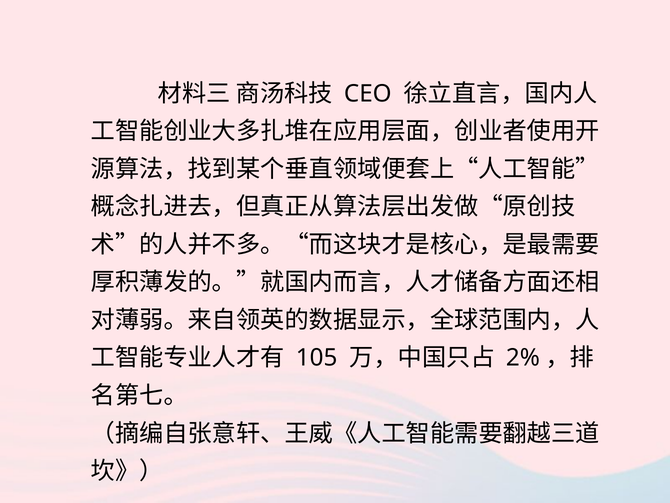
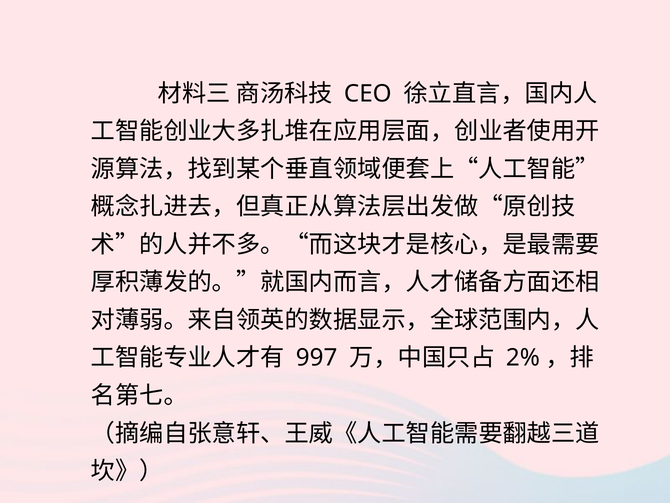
105: 105 -> 997
